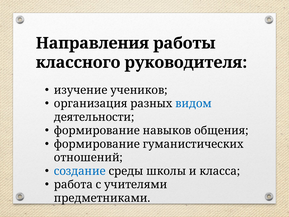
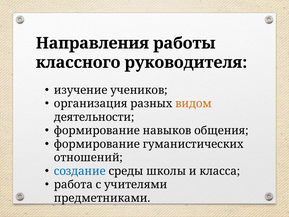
видом colour: blue -> orange
